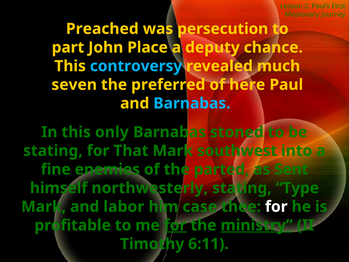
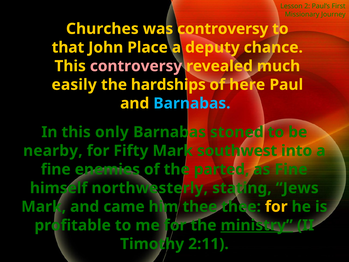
Preached: Preached -> Churches
was persecution: persecution -> controversy
part: part -> that
controversy at (136, 66) colour: light blue -> pink
seven: seven -> easily
preferred: preferred -> hardships
stating at (53, 151): stating -> nearby
That: That -> Fifty
as Sent: Sent -> Fine
Type: Type -> Jews
labor: labor -> came
him case: case -> thee
for at (276, 206) colour: white -> yellow
for at (175, 225) underline: present -> none
6:11: 6:11 -> 2:11
